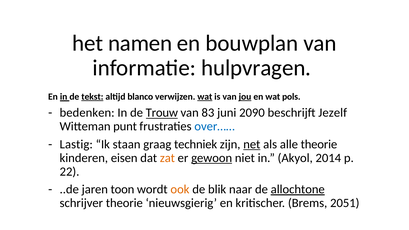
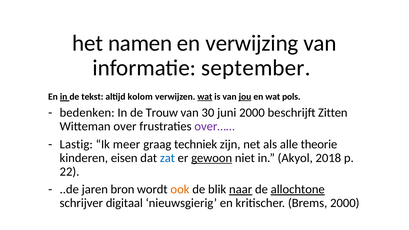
bouwplan: bouwplan -> verwijzing
hulpvragen: hulpvragen -> september
tekst underline: present -> none
blanco: blanco -> kolom
Trouw underline: present -> none
83: 83 -> 30
juni 2090: 2090 -> 2000
Jezelf: Jezelf -> Zitten
punt: punt -> over
over…… colour: blue -> purple
staan: staan -> meer
net underline: present -> none
zat colour: orange -> blue
2014: 2014 -> 2018
toon: toon -> bron
naar underline: none -> present
schrijver theorie: theorie -> digitaal
Brems 2051: 2051 -> 2000
